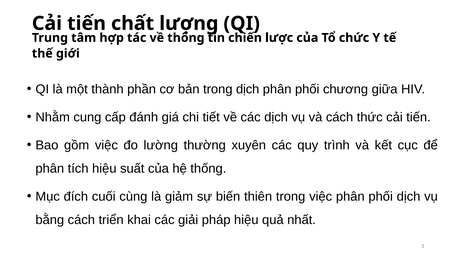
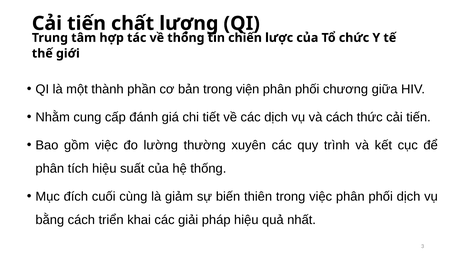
trong dịch: dịch -> viện
